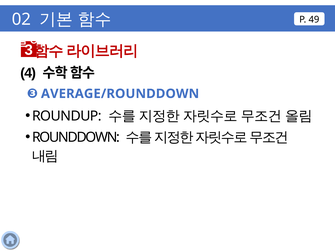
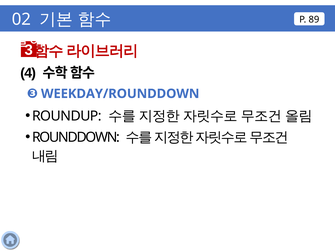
49: 49 -> 89
AVERAGE/ROUNDDOWN: AVERAGE/ROUNDDOWN -> WEEKDAY/ROUNDDOWN
